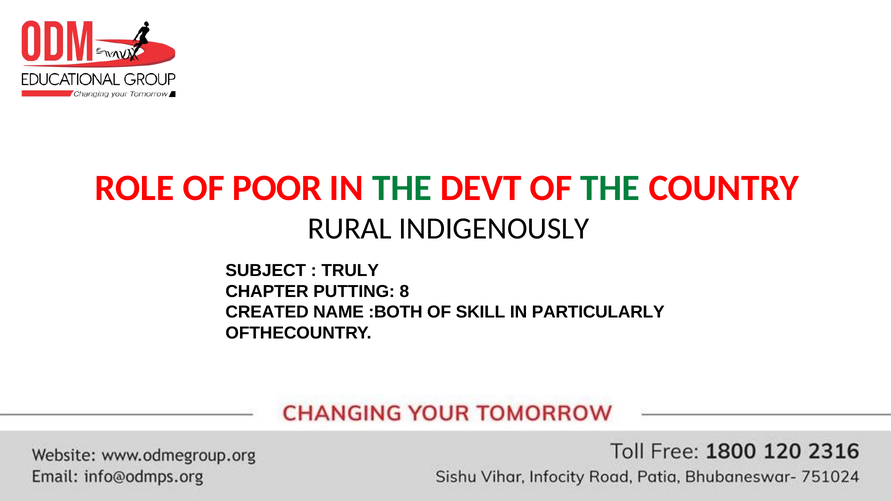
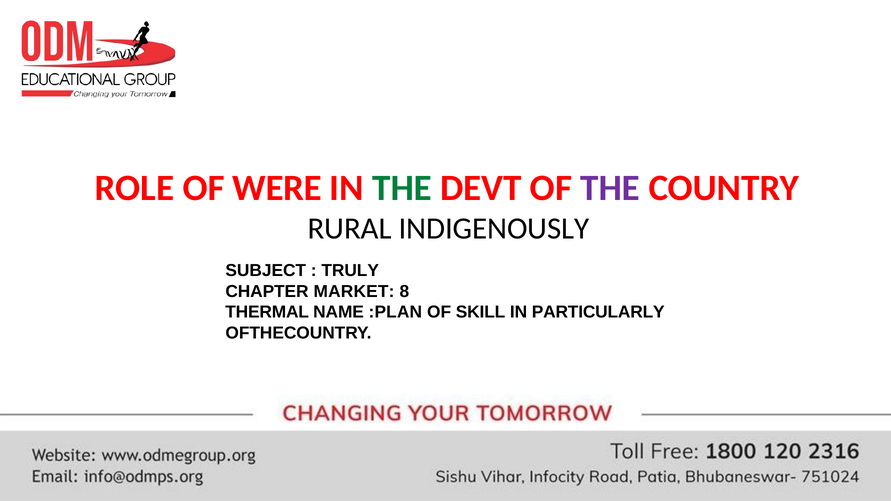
POOR: POOR -> WERE
THE at (610, 188) colour: green -> purple
PUTTING: PUTTING -> MARKET
CREATED: CREATED -> THERMAL
:BOTH: :BOTH -> :PLAN
